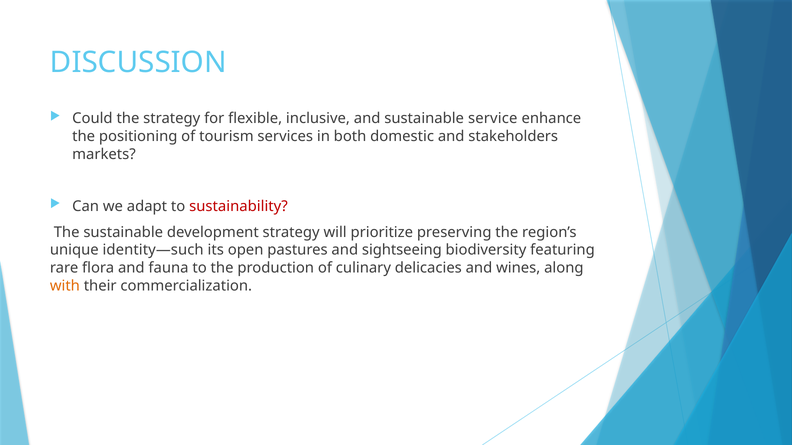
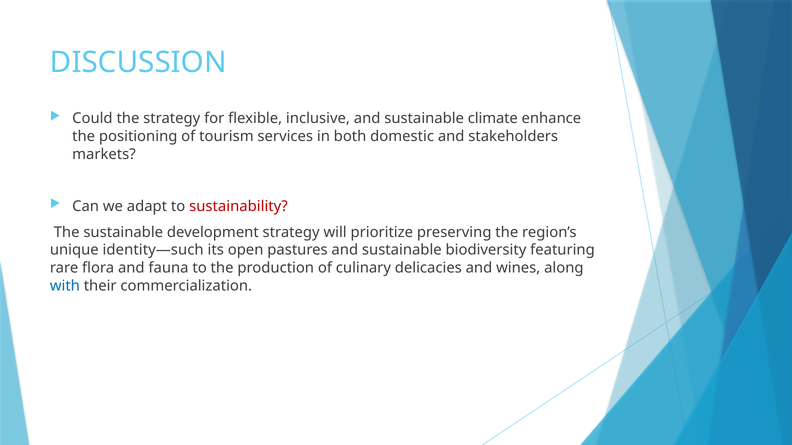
service: service -> climate
pastures and sightseeing: sightseeing -> sustainable
with colour: orange -> blue
